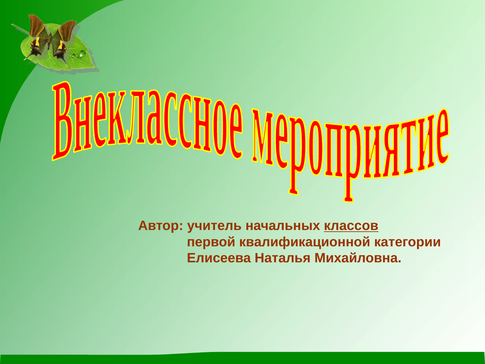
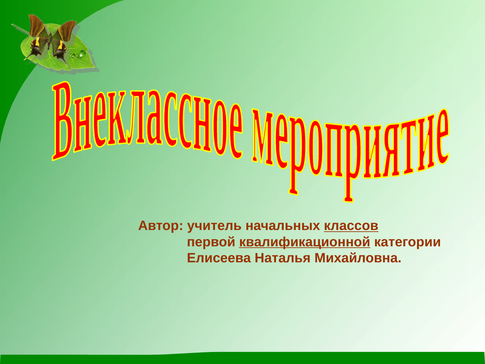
квалификационной underline: none -> present
